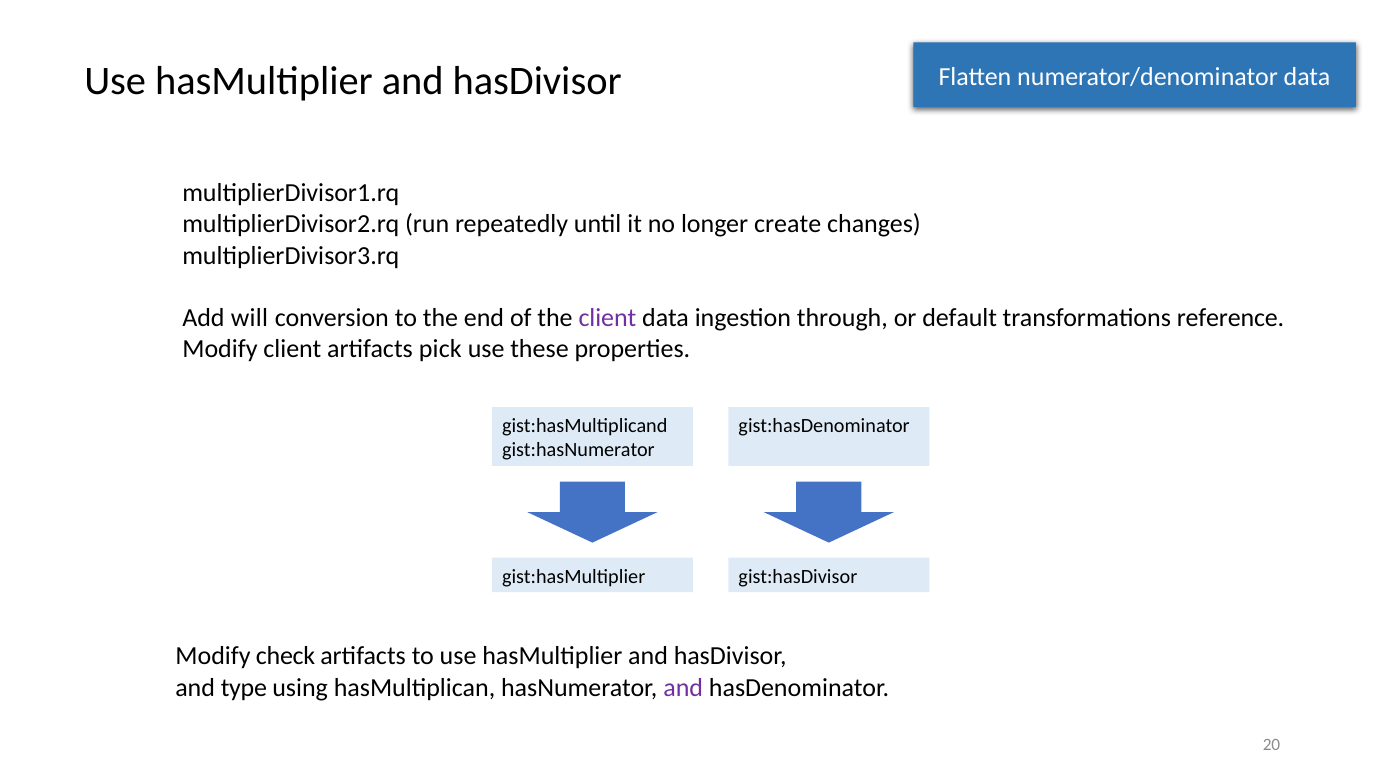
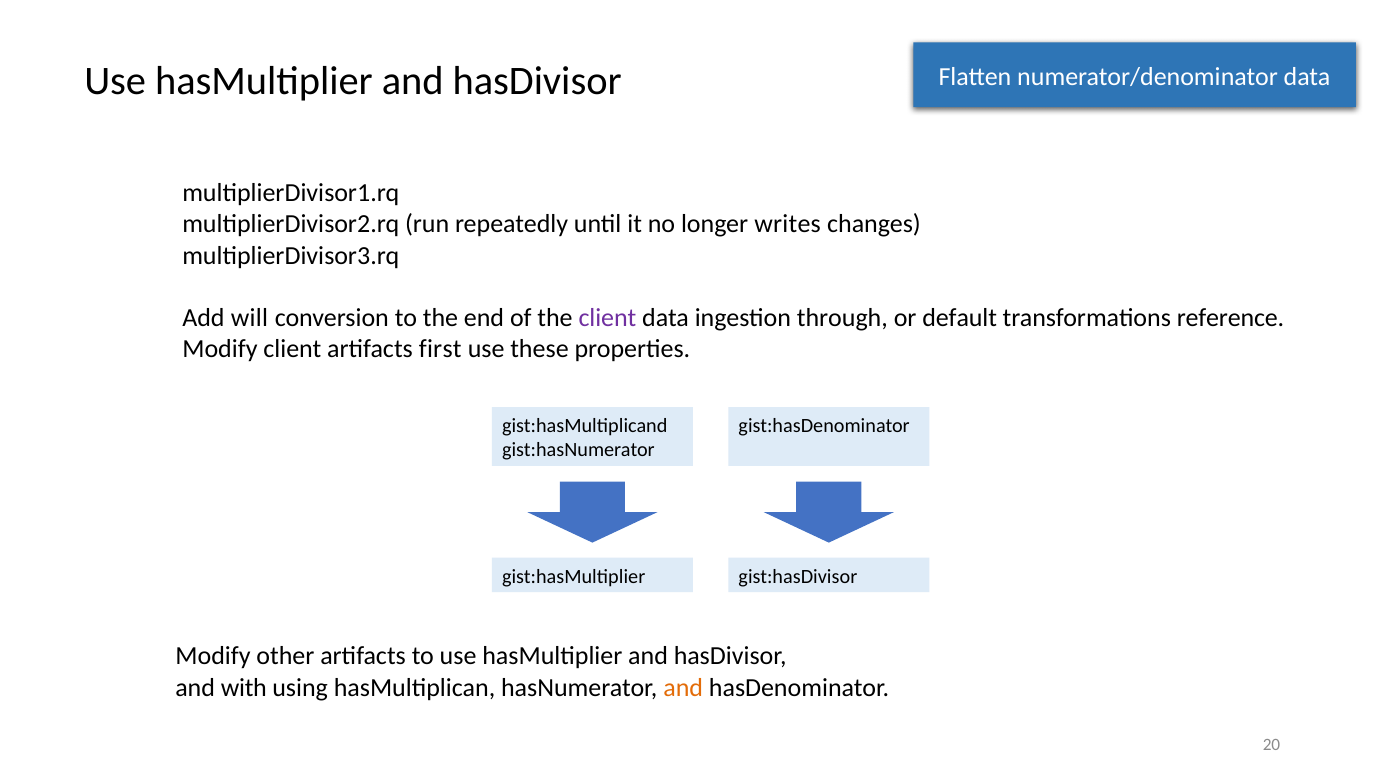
create: create -> writes
pick: pick -> first
check: check -> other
type: type -> with
and at (683, 687) colour: purple -> orange
